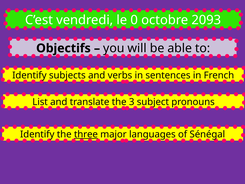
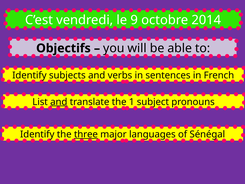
0: 0 -> 9
2093: 2093 -> 2014
and at (59, 102) underline: none -> present
3: 3 -> 1
